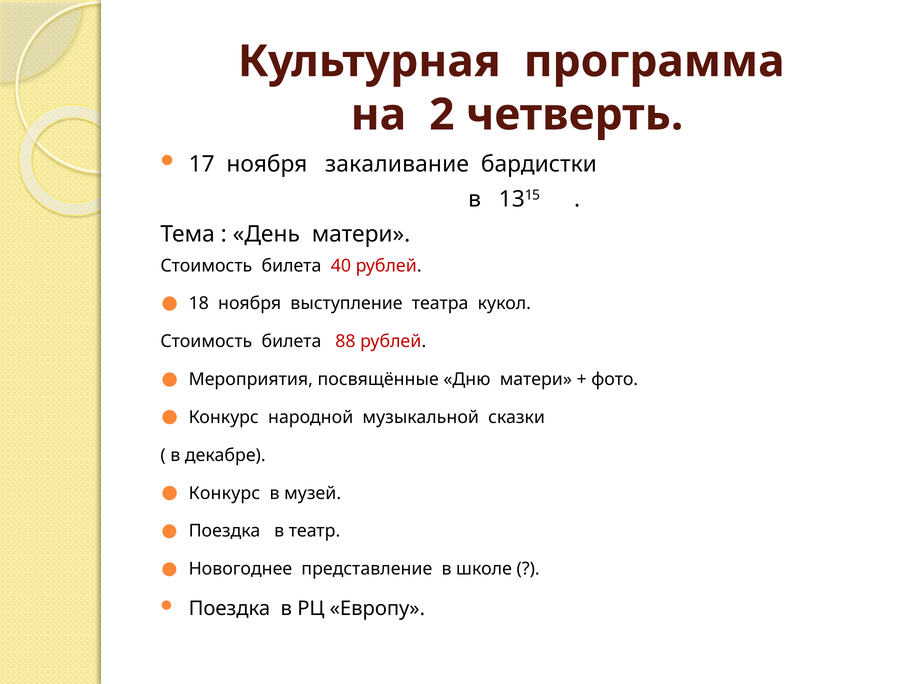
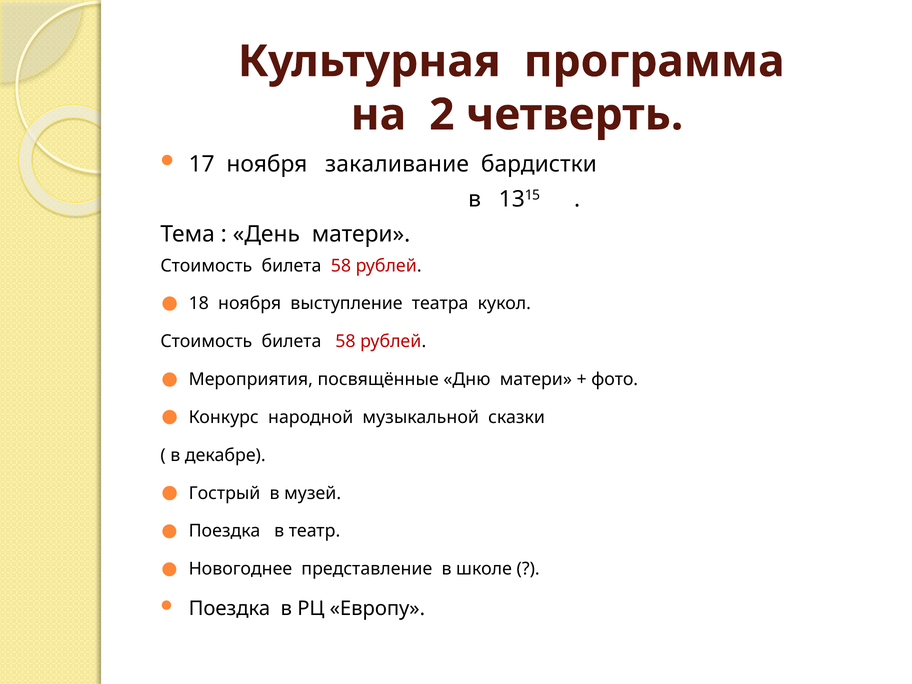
40 at (341, 266): 40 -> 58
88 at (345, 341): 88 -> 58
Конкурс at (224, 493): Конкурс -> Гострый
